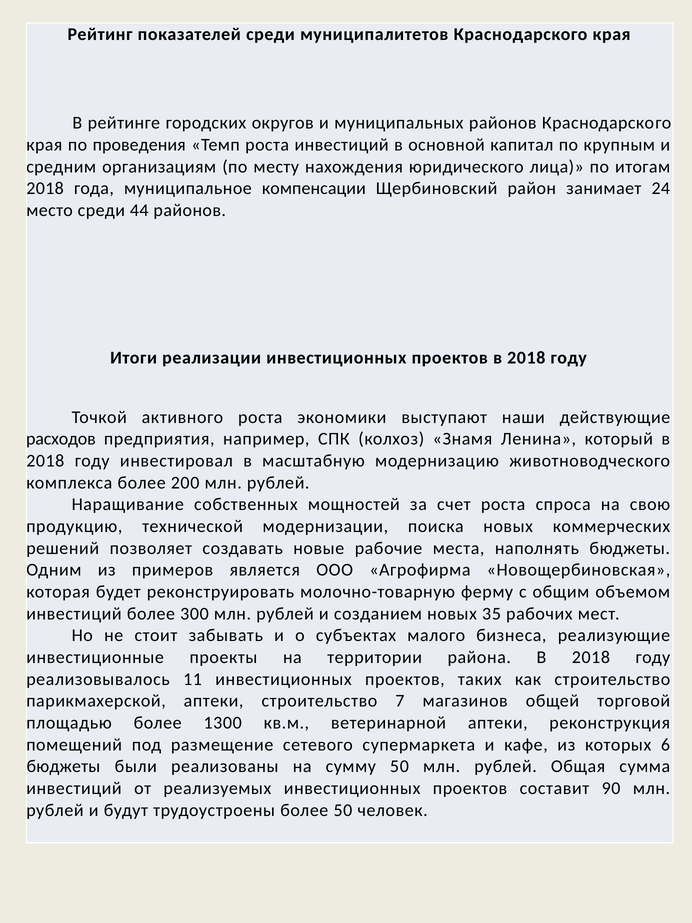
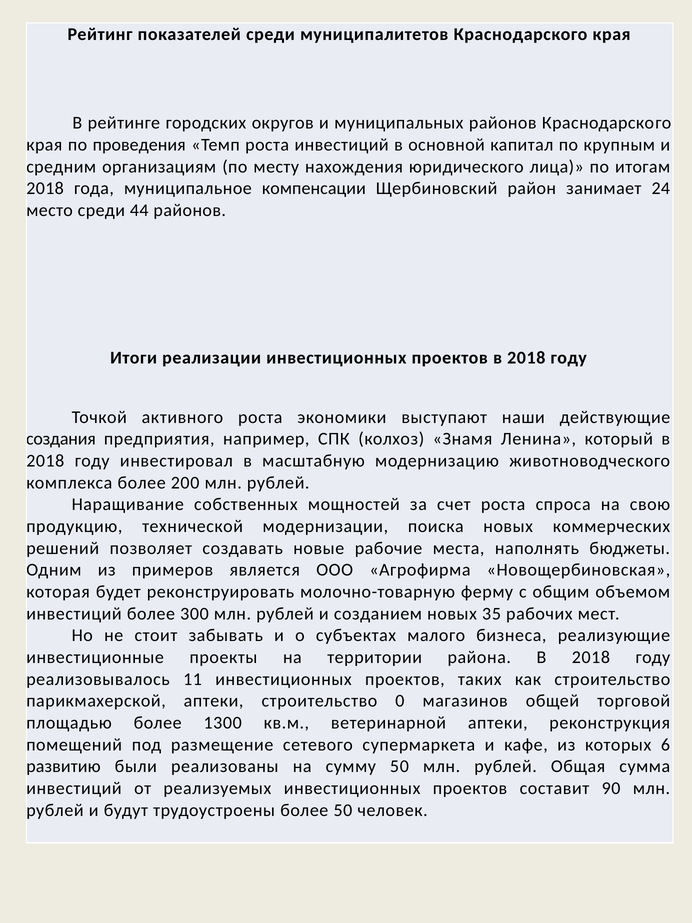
расходов: расходов -> создания
7: 7 -> 0
бюджеты at (63, 766): бюджеты -> развитию
